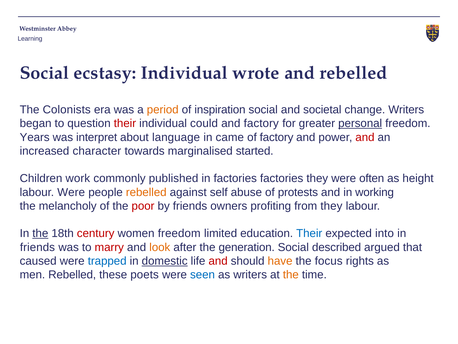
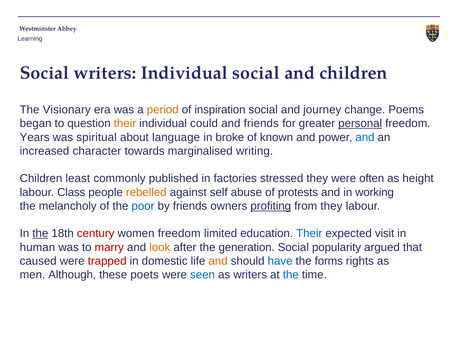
Social ecstasy: ecstasy -> writers
Individual wrote: wrote -> social
and rebelled: rebelled -> children
Colonists: Colonists -> Visionary
societal: societal -> journey
change Writers: Writers -> Poems
their at (125, 123) colour: red -> orange
and factory: factory -> friends
interpret: interpret -> spiritual
came: came -> broke
of factory: factory -> known
and at (365, 137) colour: red -> blue
started: started -> writing
work: work -> least
factories factories: factories -> stressed
labour Were: Were -> Class
poor colour: red -> blue
profiting underline: none -> present
into: into -> visit
friends at (37, 247): friends -> human
described: described -> popularity
trapped colour: blue -> red
domestic underline: present -> none
and at (218, 261) colour: red -> orange
have colour: orange -> blue
focus: focus -> forms
men Rebelled: Rebelled -> Although
the at (291, 274) colour: orange -> blue
